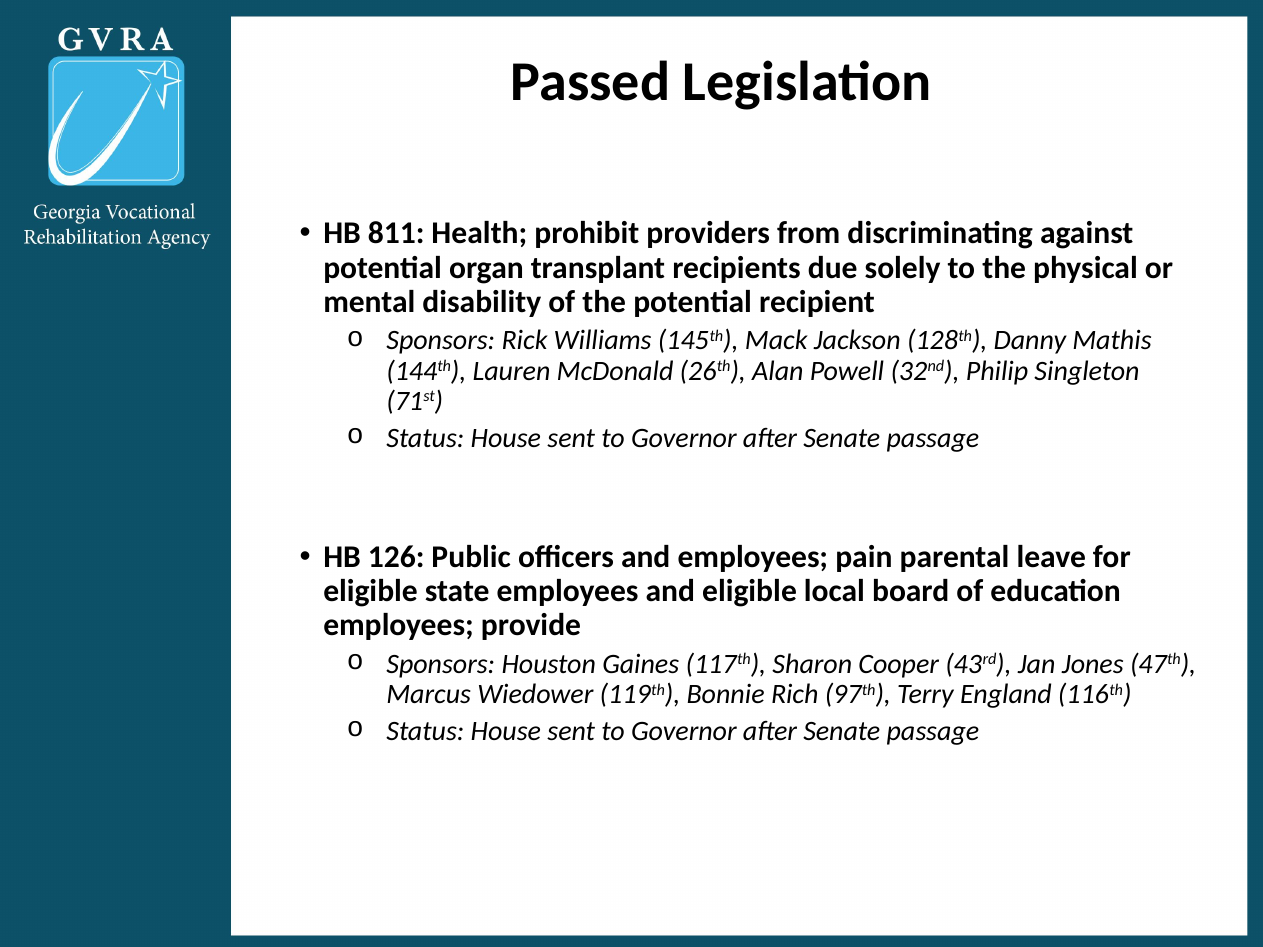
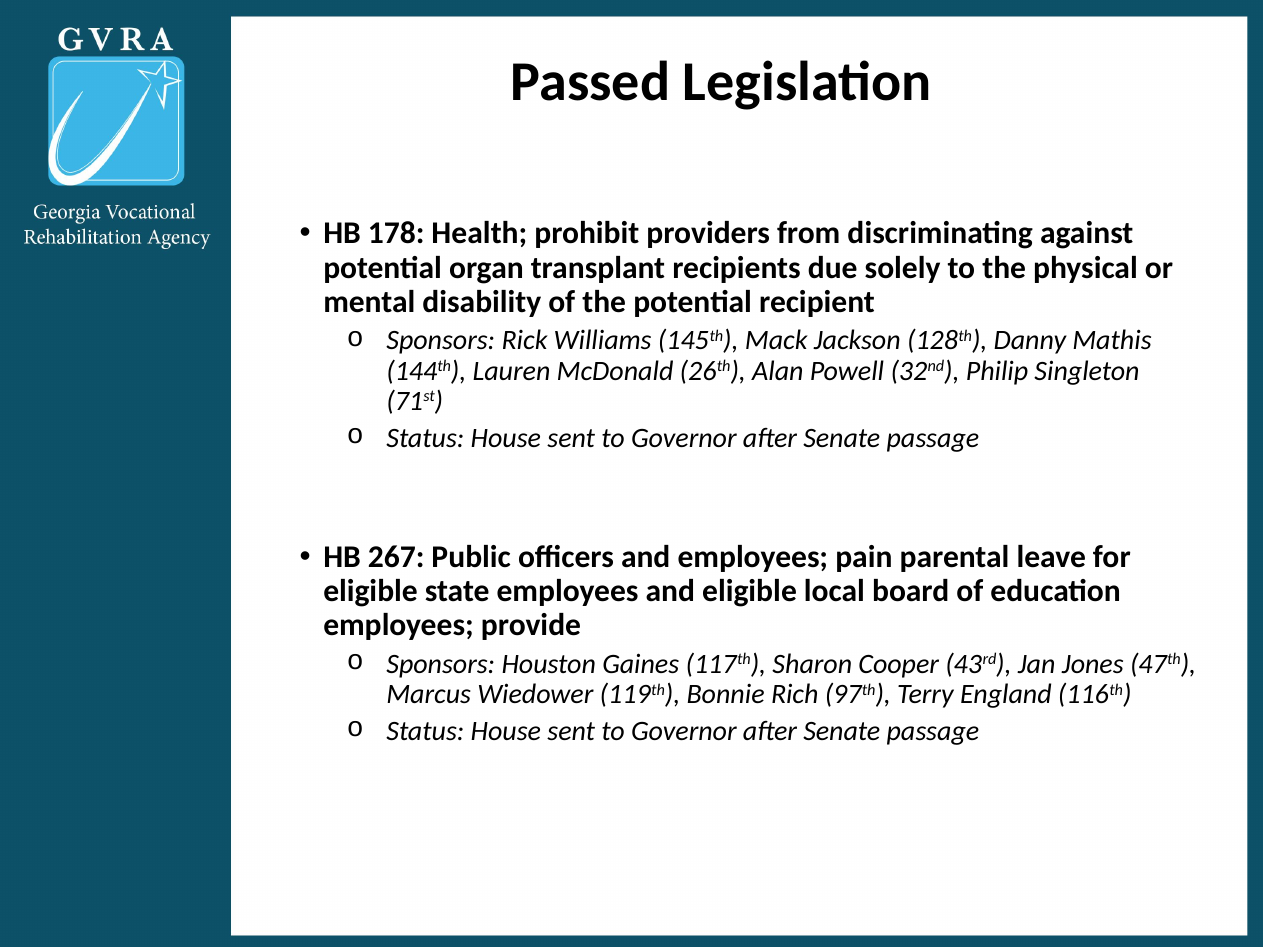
811: 811 -> 178
126: 126 -> 267
